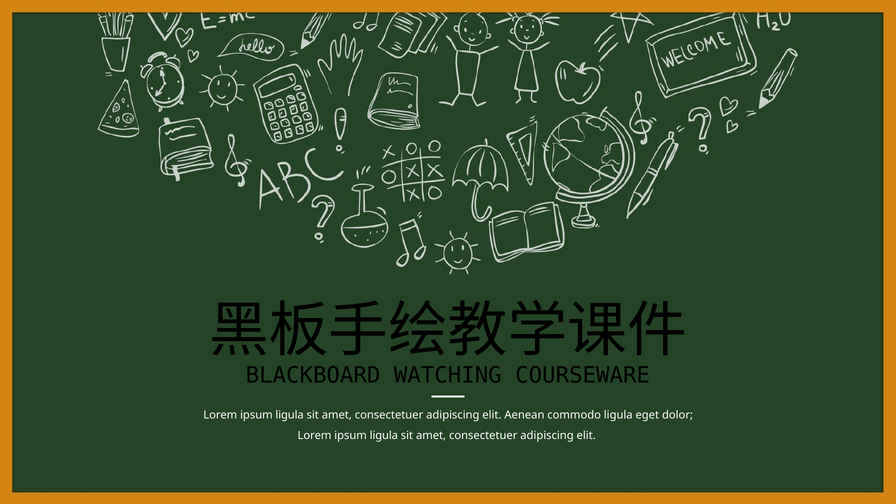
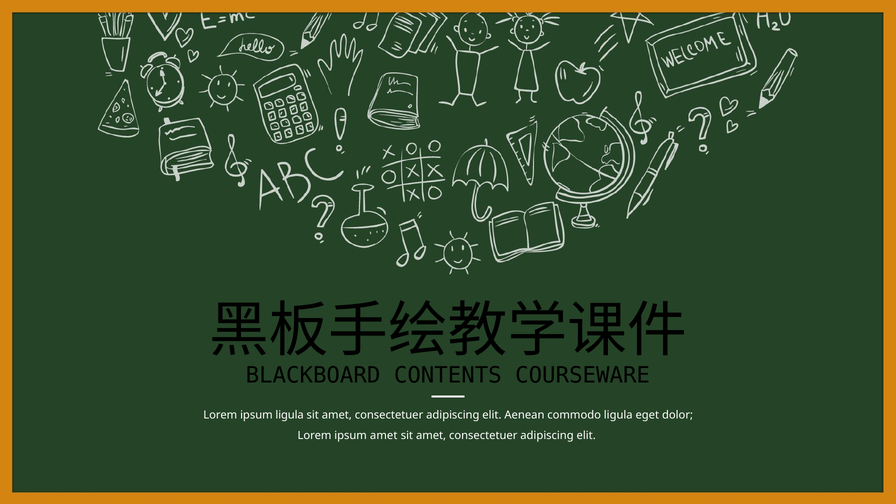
WATCHING: WATCHING -> CONTENTS
ligula at (384, 435): ligula -> amet
